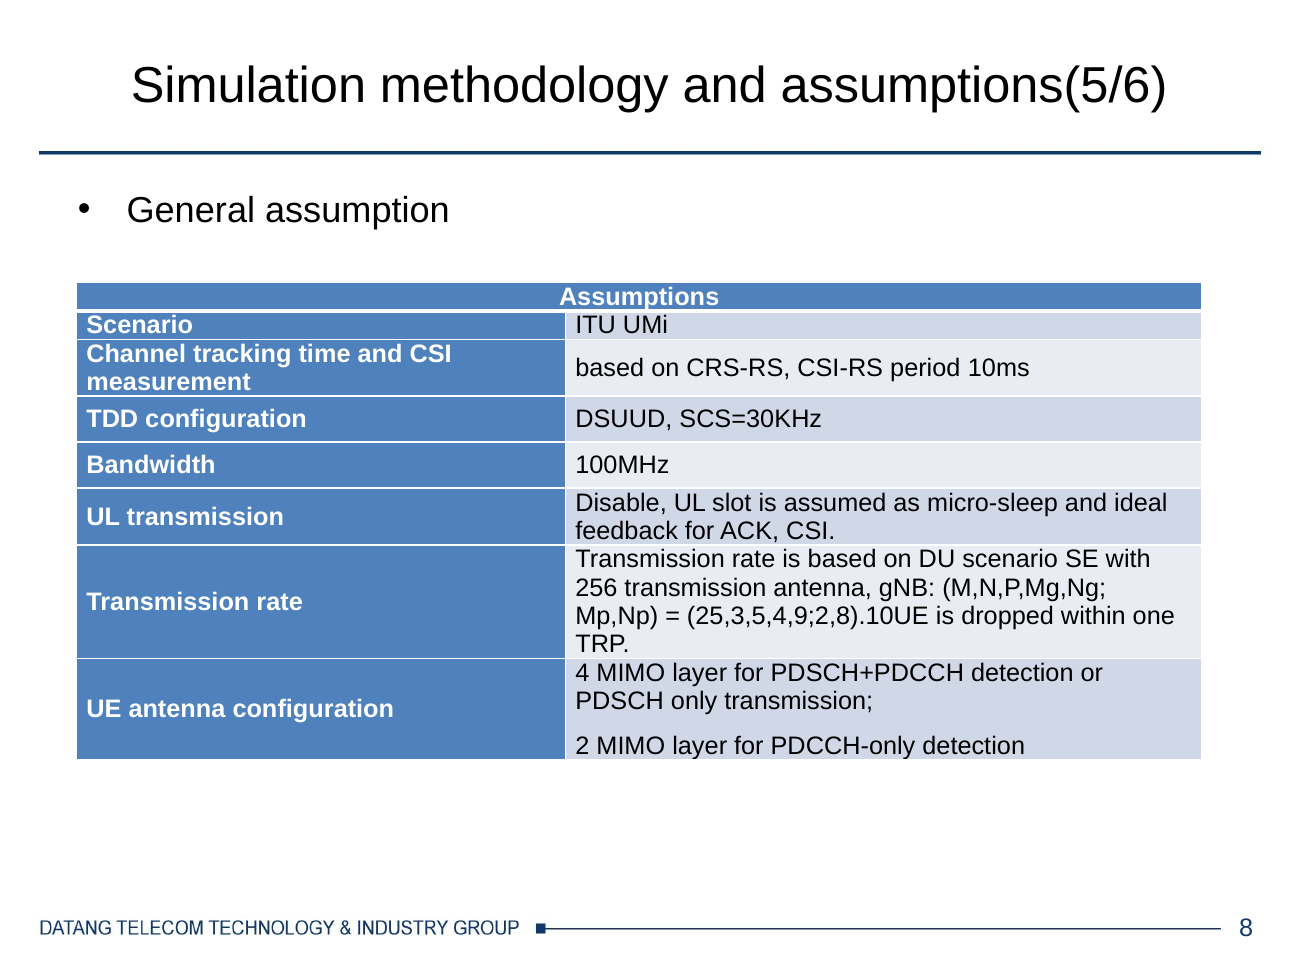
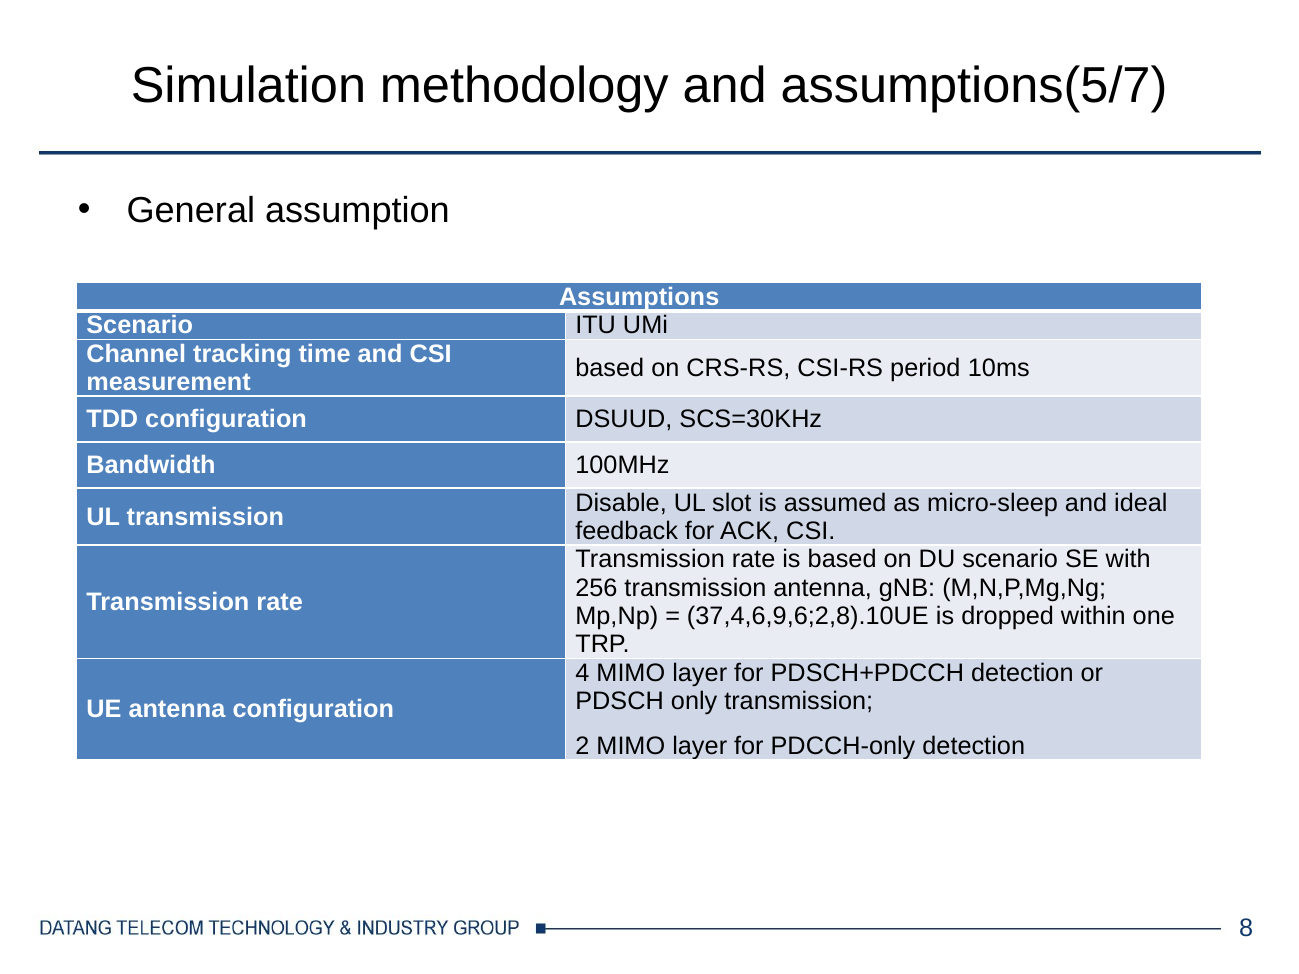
assumptions(5/6: assumptions(5/6 -> assumptions(5/7
25,3,5,4,9;2,8).10UE: 25,3,5,4,9;2,8).10UE -> 37,4,6,9,6;2,8).10UE
